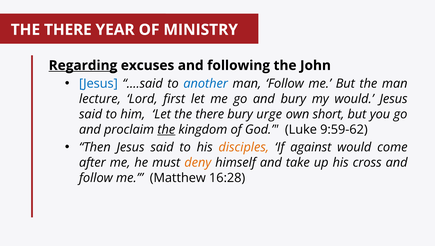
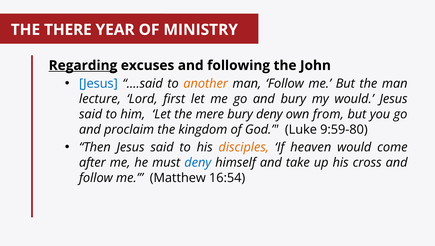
another colour: blue -> orange
Let the there: there -> mere
bury urge: urge -> deny
short: short -> from
the at (166, 129) underline: present -> none
9:59-62: 9:59-62 -> 9:59-80
against: against -> heaven
deny at (198, 162) colour: orange -> blue
16:28: 16:28 -> 16:54
